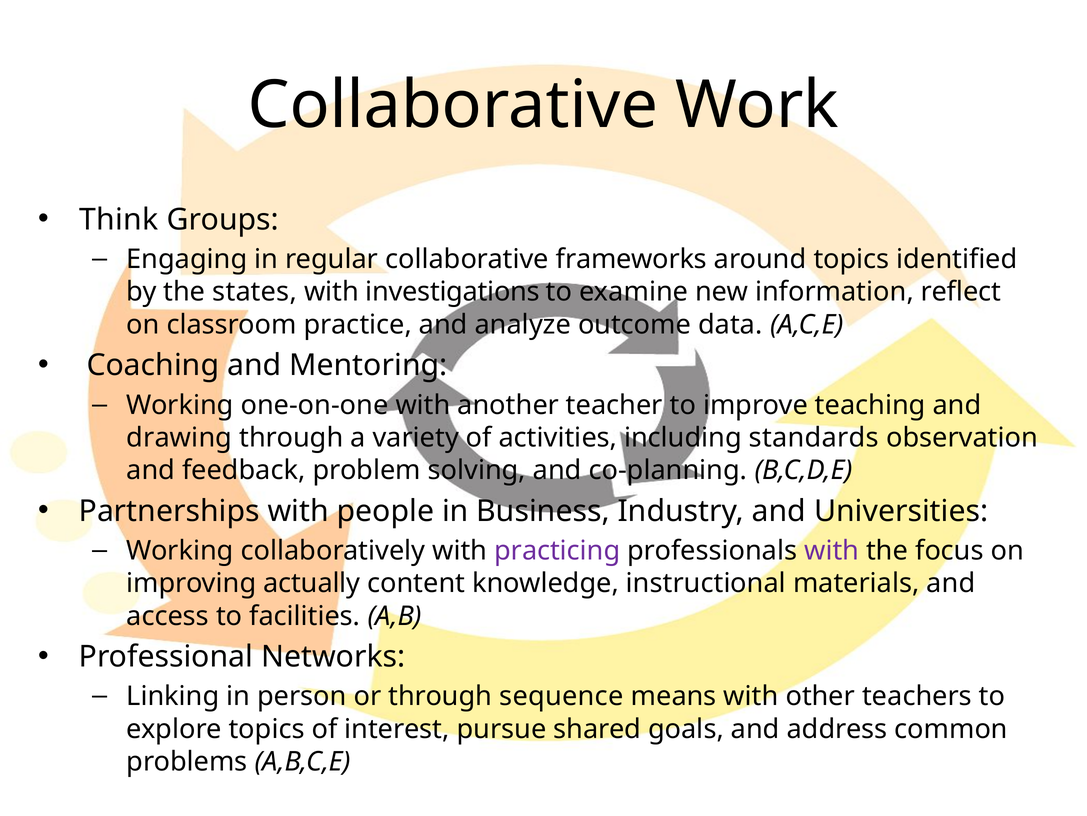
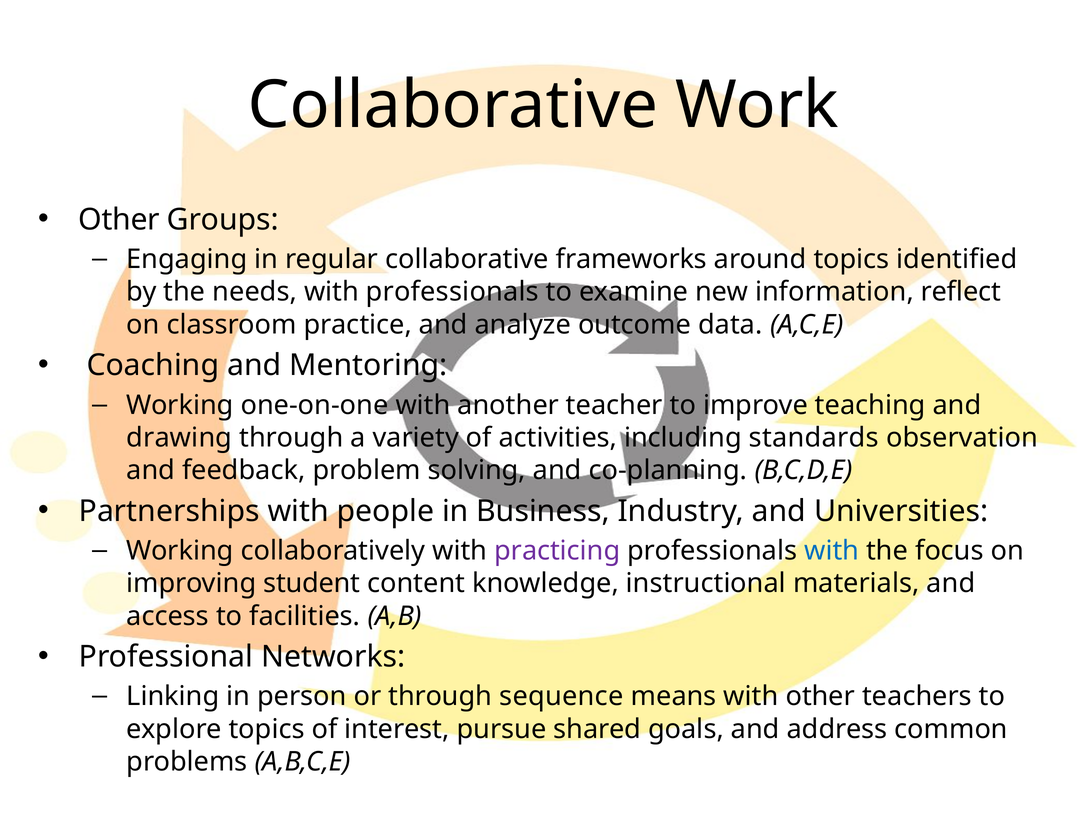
Think at (119, 219): Think -> Other
states: states -> needs
with investigations: investigations -> professionals
with at (832, 550) colour: purple -> blue
actually: actually -> student
